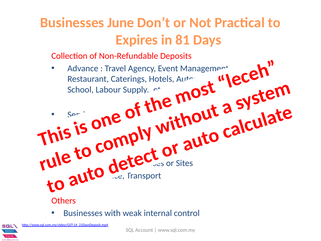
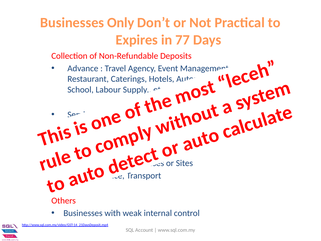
June: June -> Only
81: 81 -> 77
